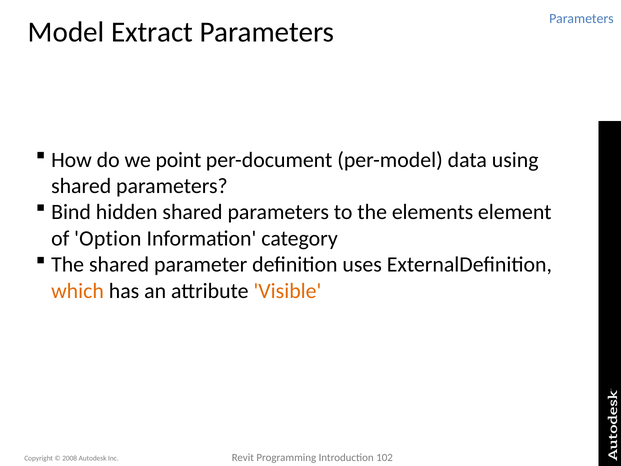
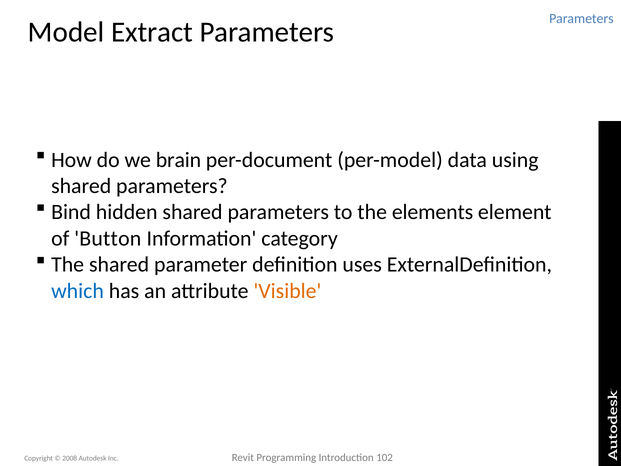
point: point -> brain
Option: Option -> Button
which colour: orange -> blue
